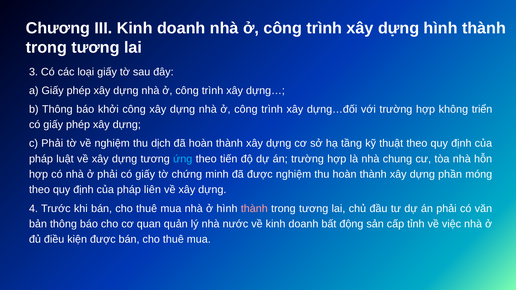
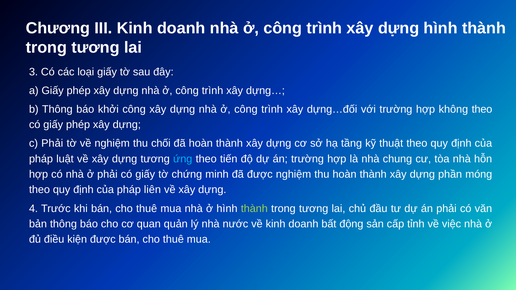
không triển: triển -> theo
dịch: dịch -> chối
thành at (254, 209) colour: pink -> light green
